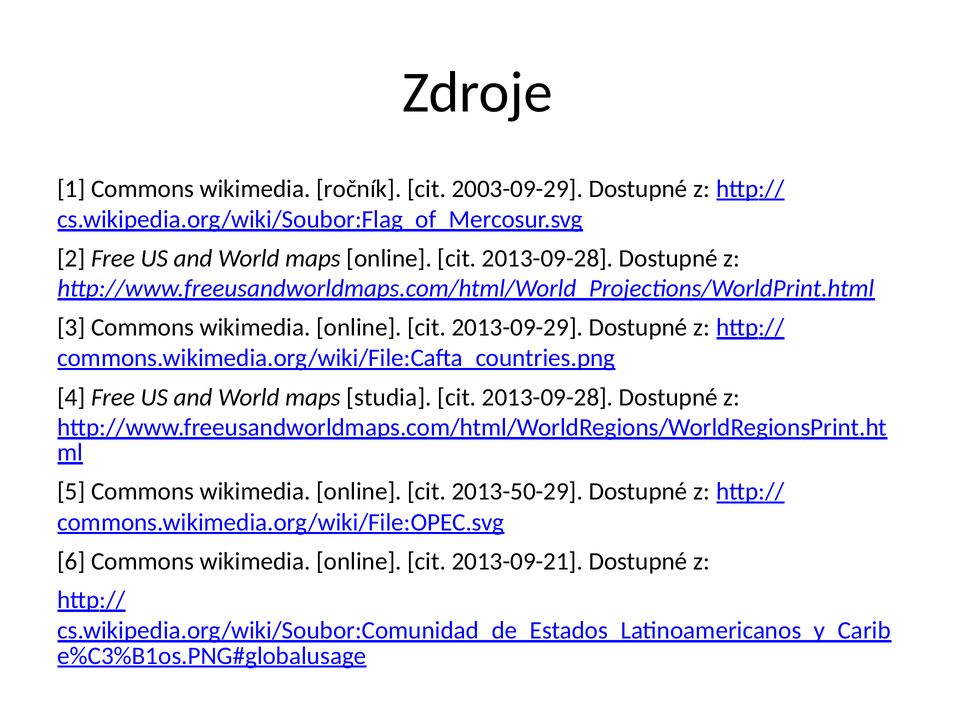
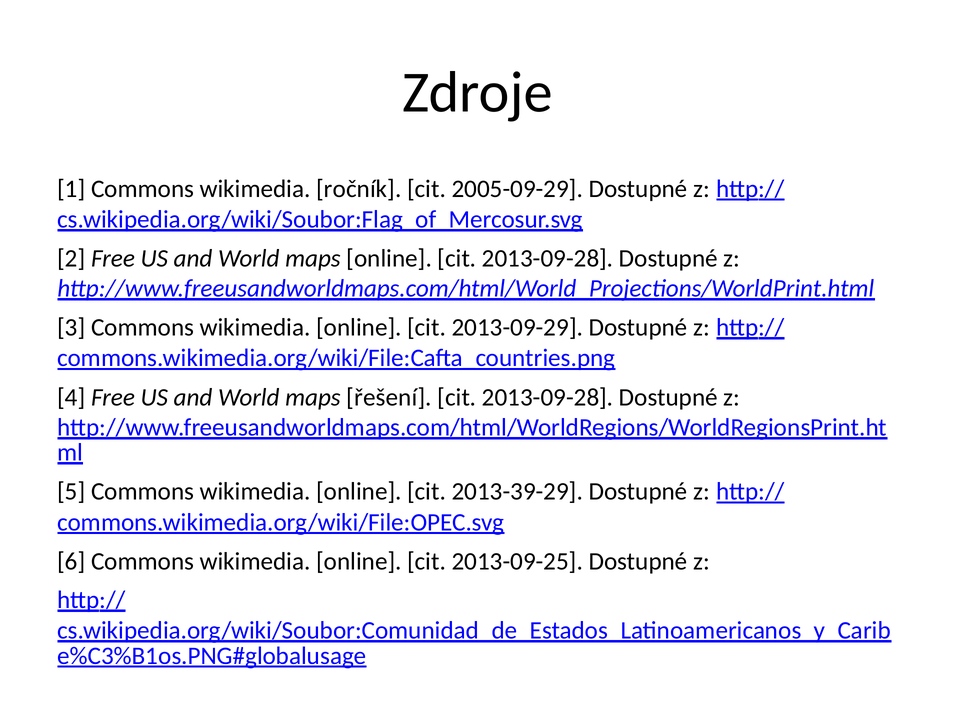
2003-09-29: 2003-09-29 -> 2005-09-29
studia: studia -> řešení
2013-50-29: 2013-50-29 -> 2013-39-29
2013-09-21: 2013-09-21 -> 2013-09-25
